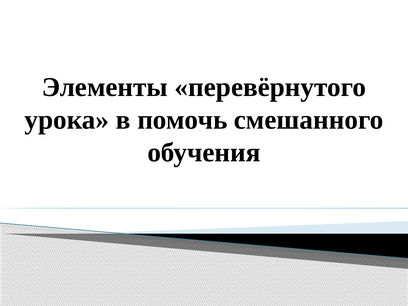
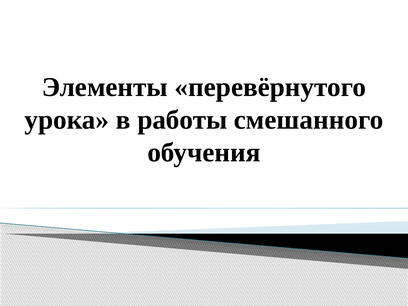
помочь: помочь -> работы
